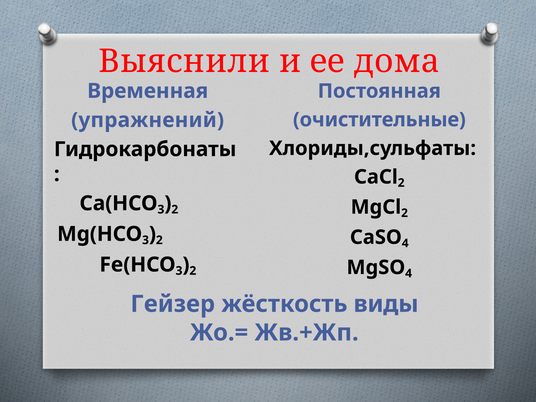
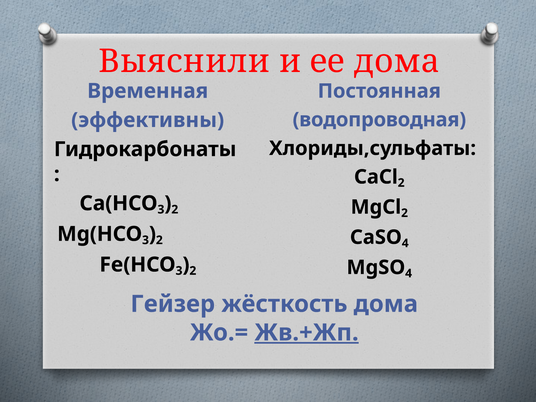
очистительные: очистительные -> водопроводная
упражнений: упражнений -> эффективны
жёсткость виды: виды -> дома
Жв.+Жп underline: none -> present
